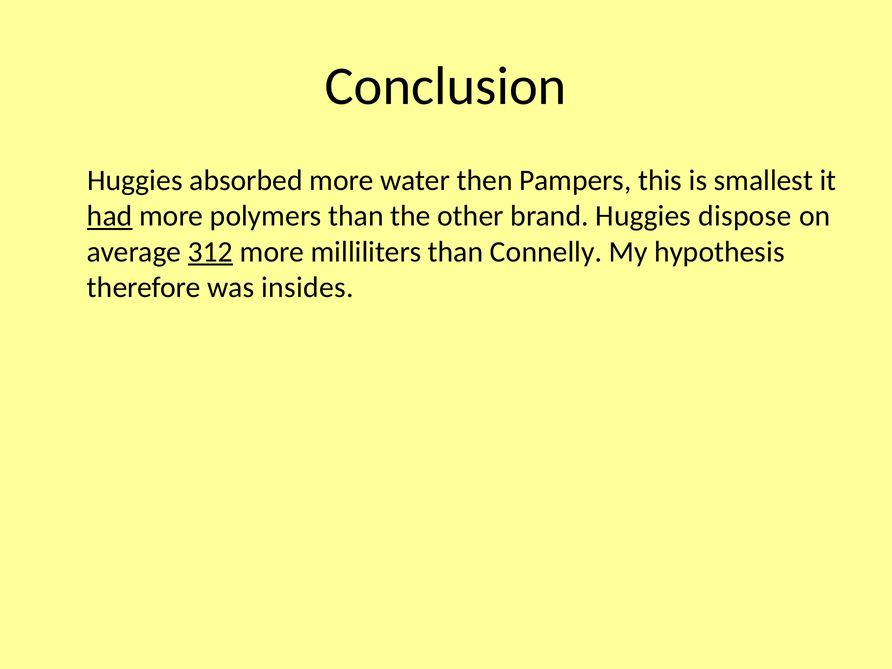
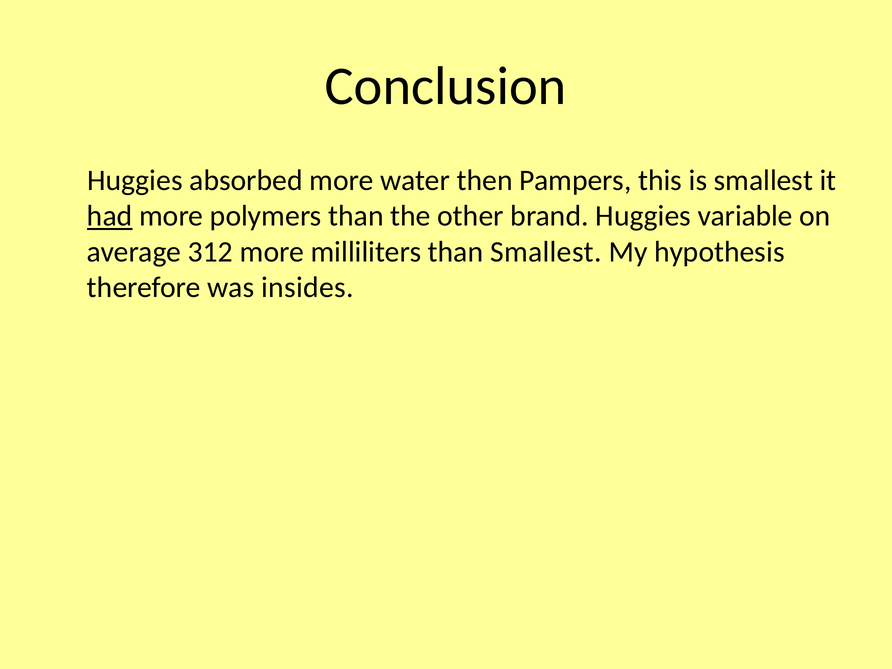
dispose: dispose -> variable
312 underline: present -> none
than Connelly: Connelly -> Smallest
